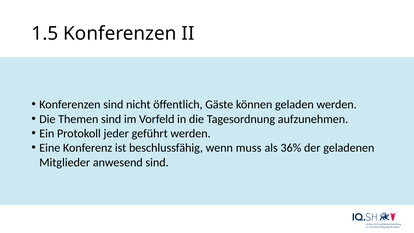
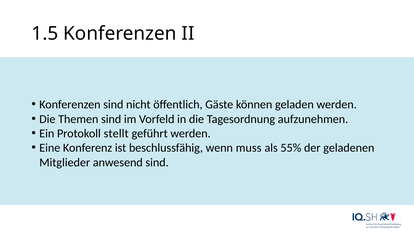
jeder: jeder -> stellt
36%: 36% -> 55%
